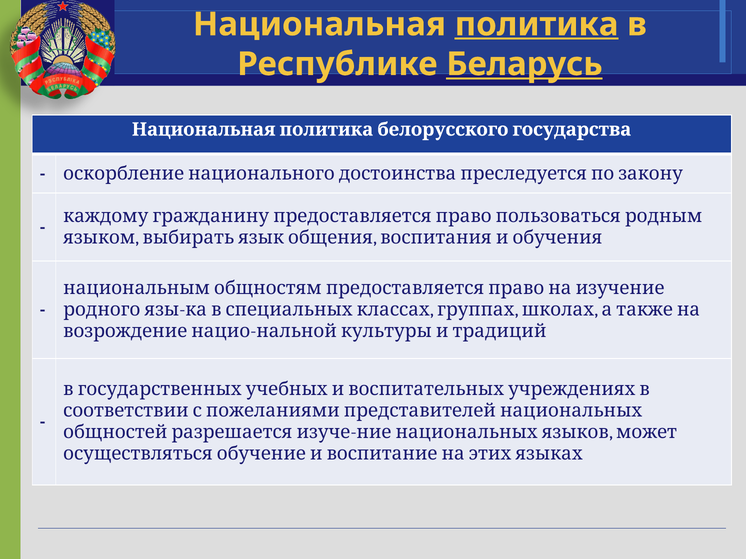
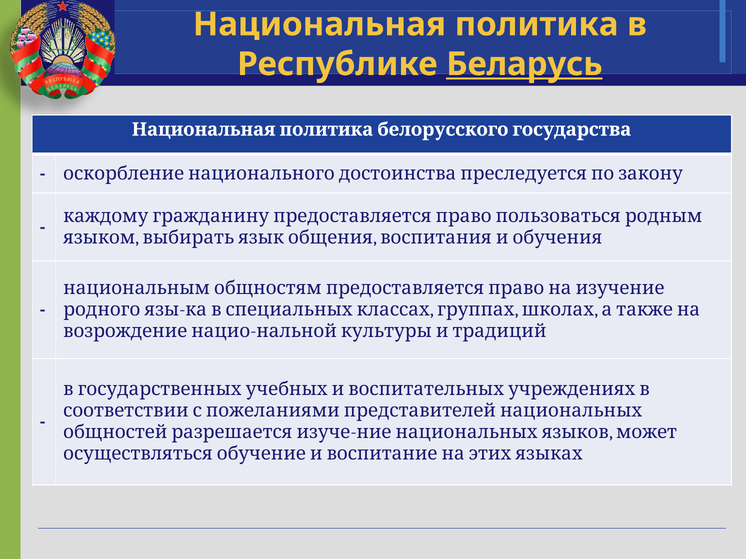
политика underline: present -> none
